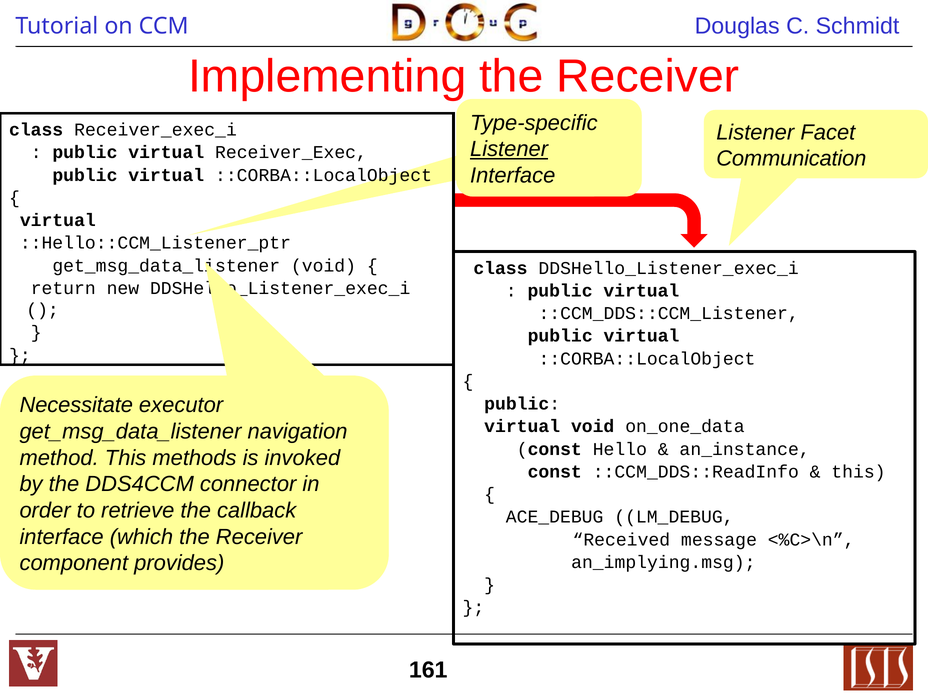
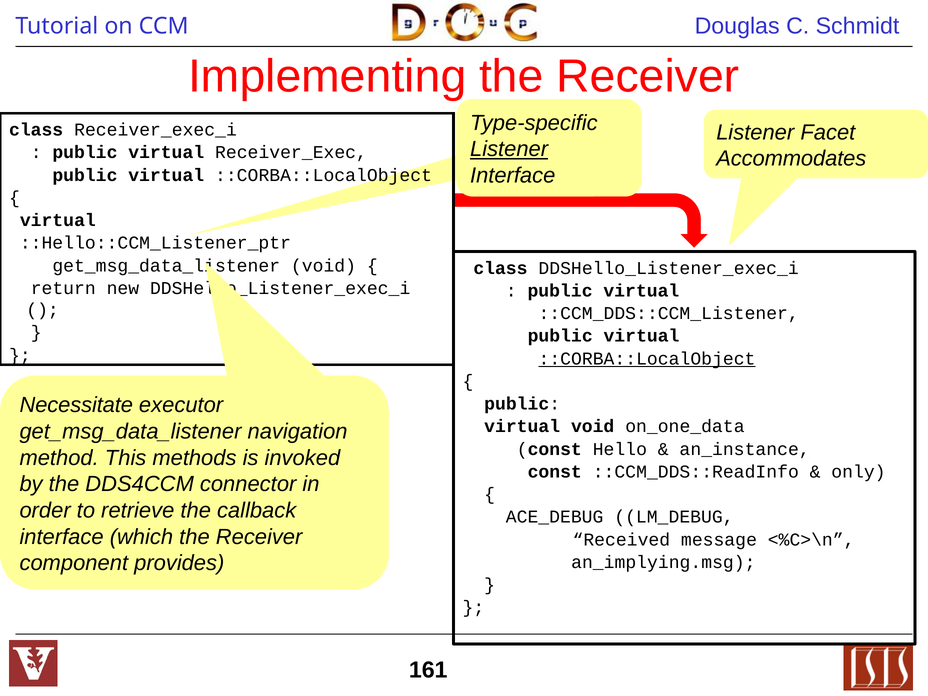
Communication: Communication -> Accommodates
::CORBA::LocalObject at (647, 359) underline: none -> present
this at (858, 472): this -> only
